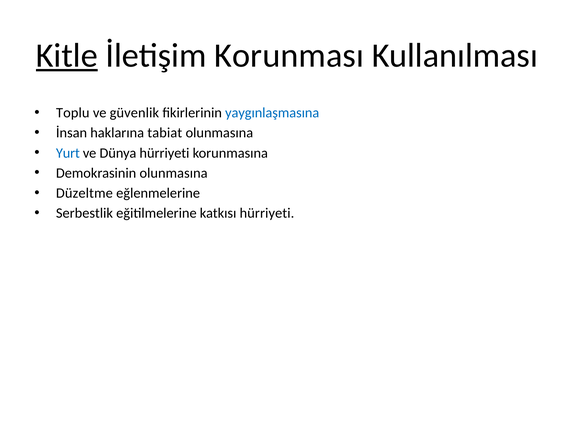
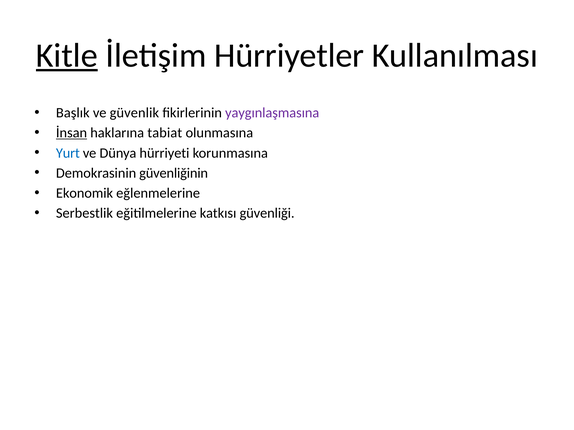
Korunması: Korunması -> Hürriyetler
Toplu: Toplu -> Başlık
yaygınlaşmasına colour: blue -> purple
İnsan underline: none -> present
Demokrasinin olunmasına: olunmasına -> güvenliğinin
Düzeltme: Düzeltme -> Ekonomik
katkısı hürriyeti: hürriyeti -> güvenliği
